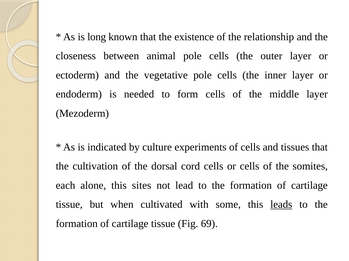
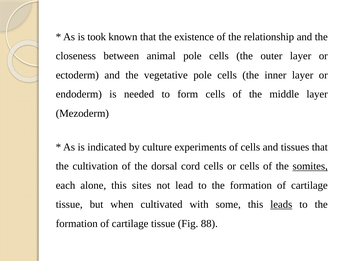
long: long -> took
somites underline: none -> present
69: 69 -> 88
